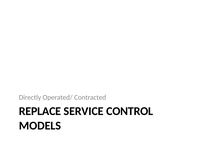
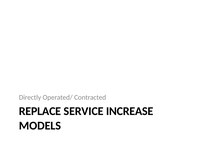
CONTROL: CONTROL -> INCREASE
